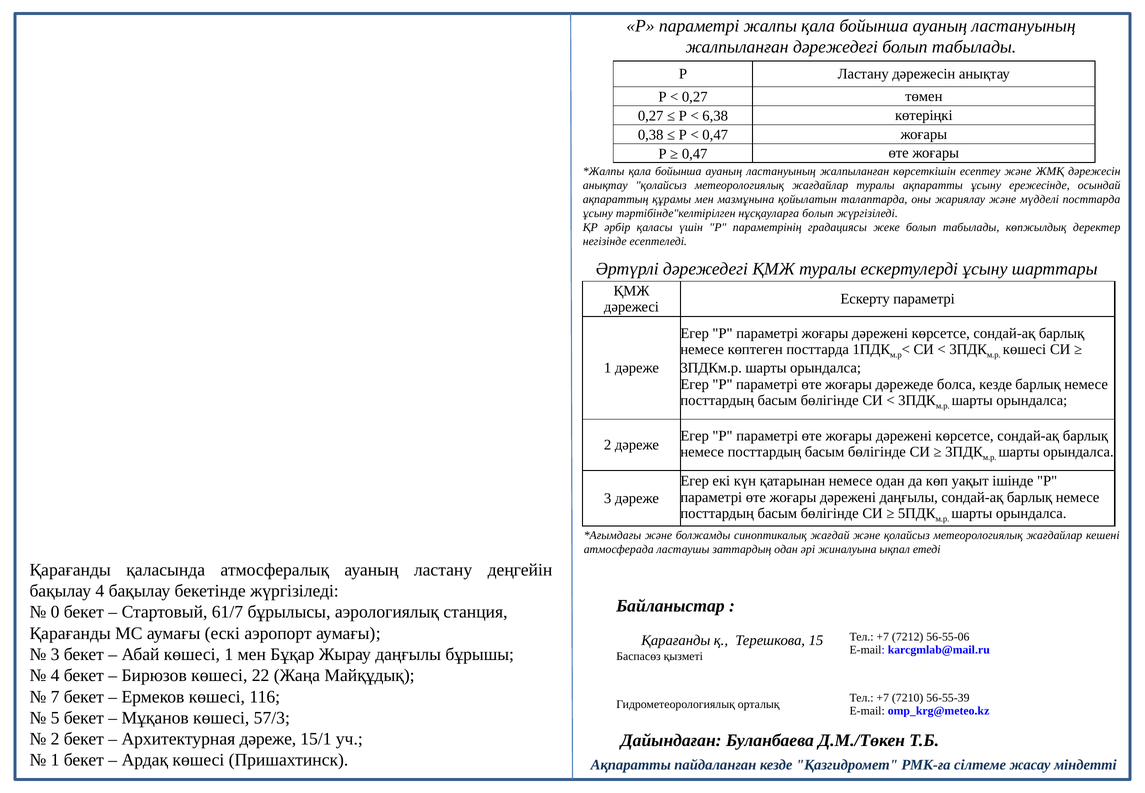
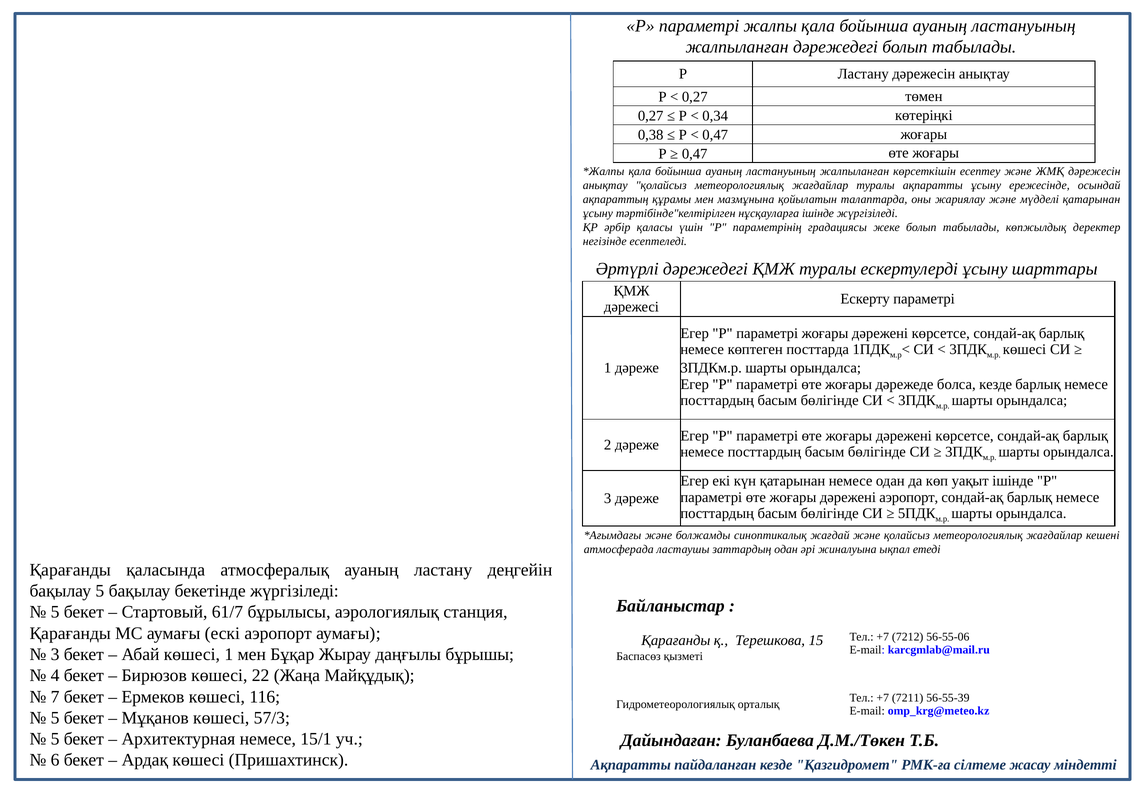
6,38: 6,38 -> 0,34
мүдделі посттарда: посттарда -> қатарынан
нұсқауларға болып: болып -> ішінде
дәрежені даңғылы: даңғылы -> аэропорт
бақылау 4: 4 -> 5
0 at (55, 612): 0 -> 5
7210: 7210 -> 7211
2 at (55, 739): 2 -> 5
Архитектурная дәреже: дәреже -> немесе
1 at (55, 760): 1 -> 6
